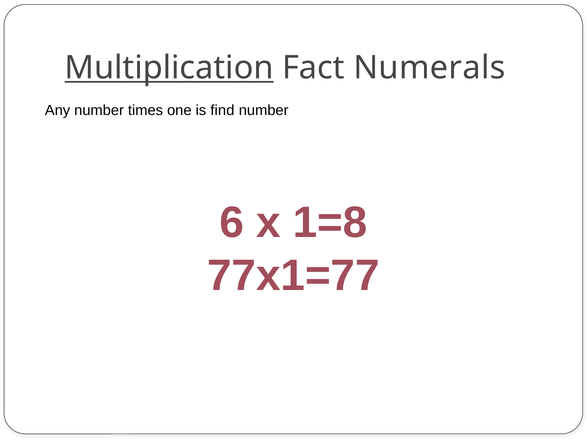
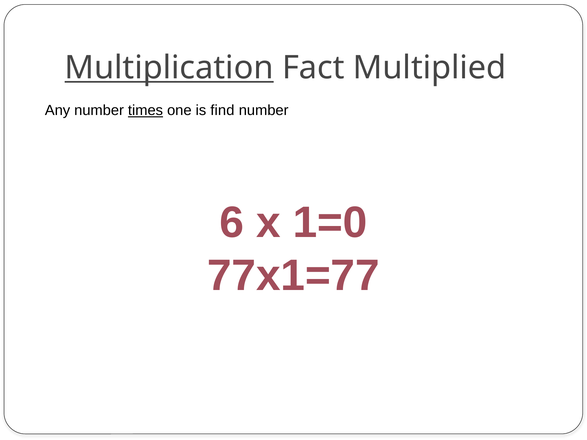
Numerals: Numerals -> Multiplied
times underline: none -> present
1=8: 1=8 -> 1=0
